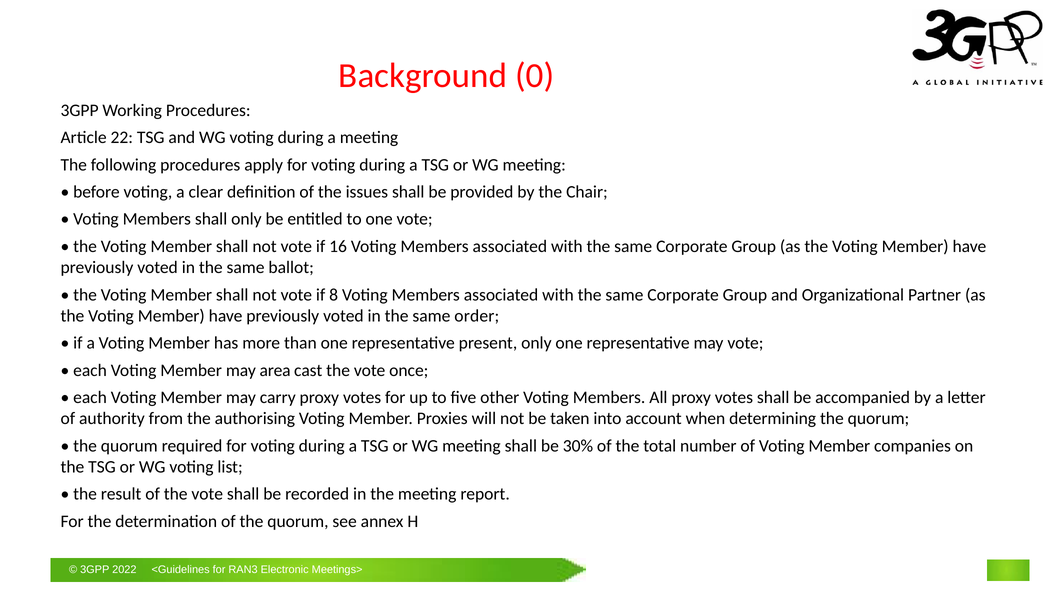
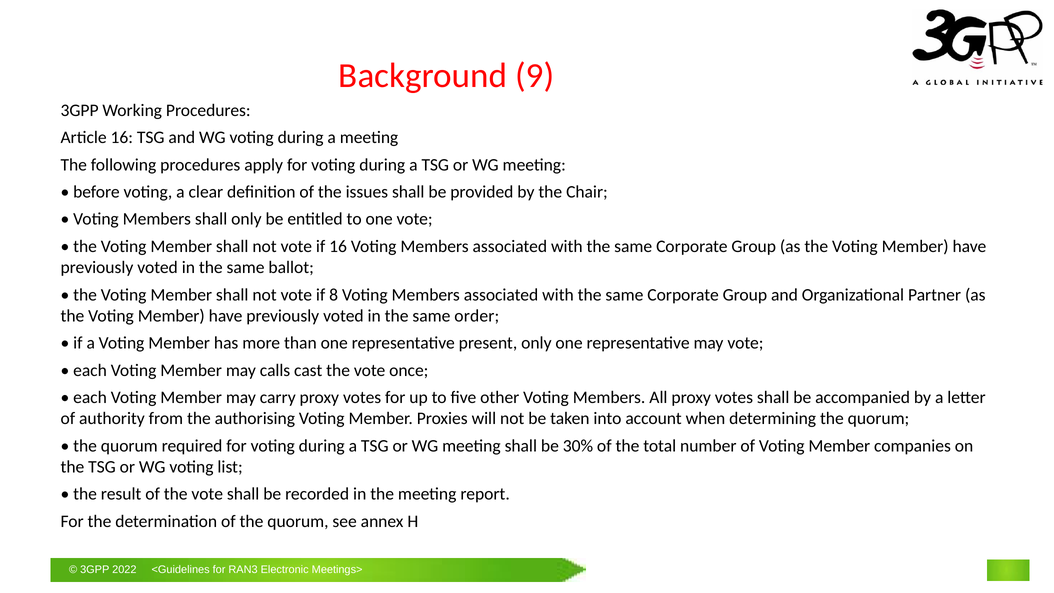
0: 0 -> 9
Article 22: 22 -> 16
area: area -> calls
